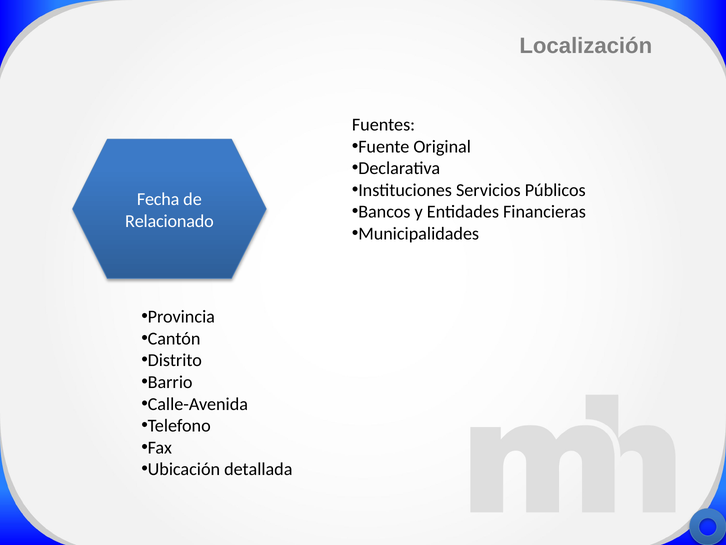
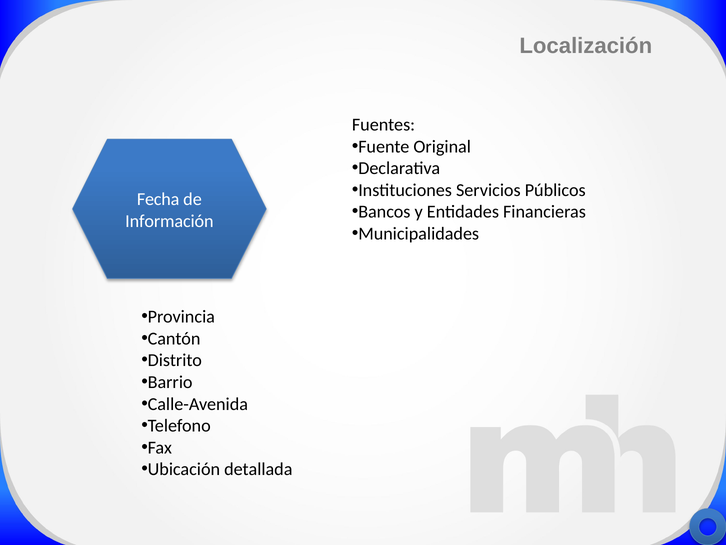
Relacionado: Relacionado -> Información
